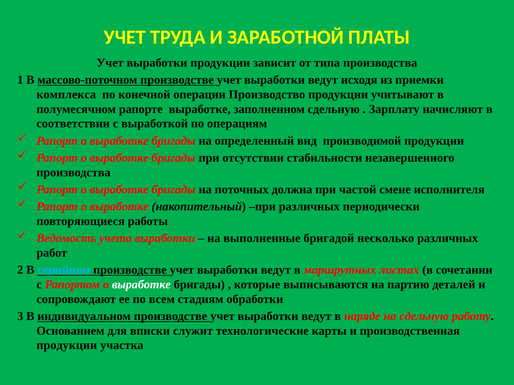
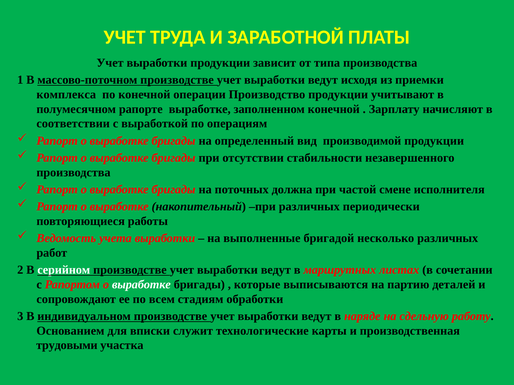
заполненном сдельную: сдельную -> конечной
серийном colour: light blue -> white
продукции at (67, 346): продукции -> трудовыми
